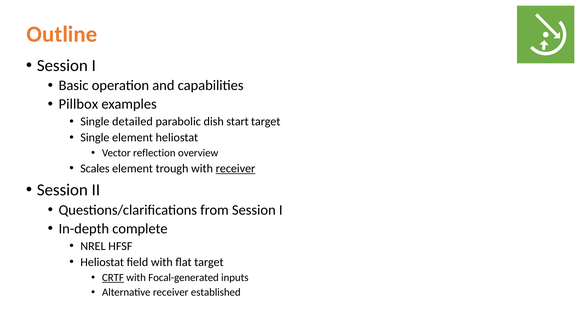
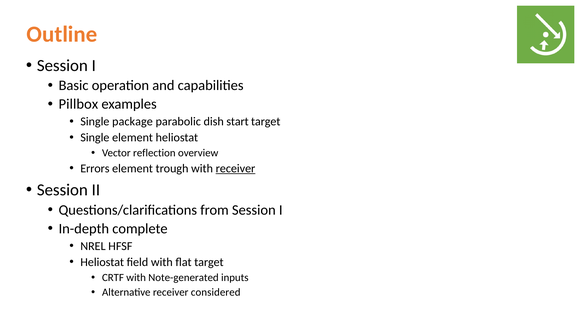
detailed: detailed -> package
Scales: Scales -> Errors
CRTF underline: present -> none
Focal-generated: Focal-generated -> Note-generated
established: established -> considered
